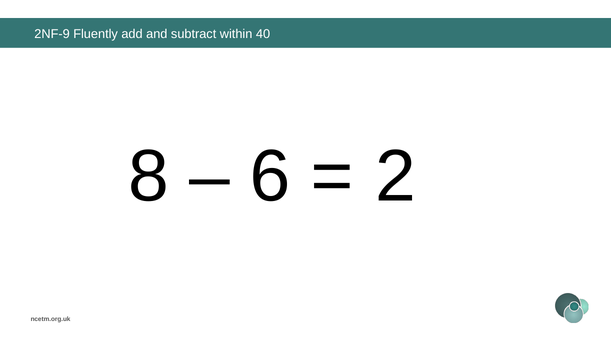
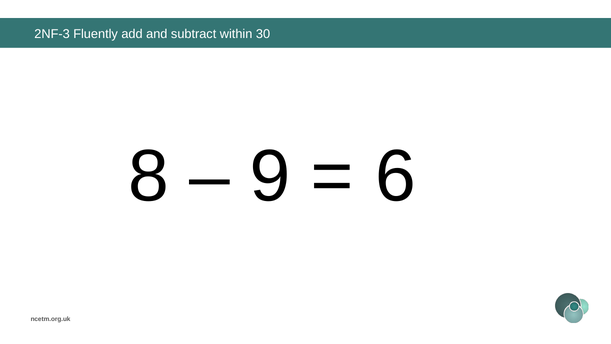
2NF-9: 2NF-9 -> 2NF-3
40: 40 -> 30
6: 6 -> 9
2: 2 -> 6
